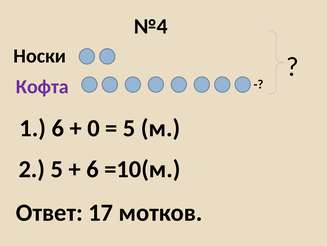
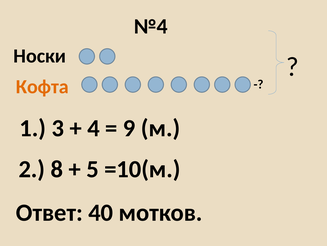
Кофта colour: purple -> orange
1 6: 6 -> 3
0: 0 -> 4
5 at (129, 128): 5 -> 9
2 5: 5 -> 8
6 at (93, 169): 6 -> 5
17: 17 -> 40
